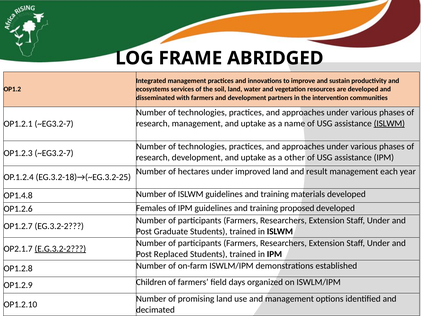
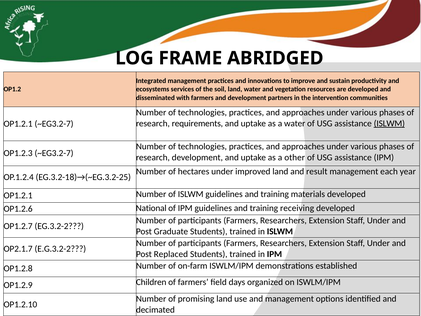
research management: management -> requirements
a name: name -> water
OP1.4.8 at (18, 195): OP1.4.8 -> OP1.2.1
Females: Females -> National
proposed: proposed -> receiving
E.G.3.2-2 underline: present -> none
